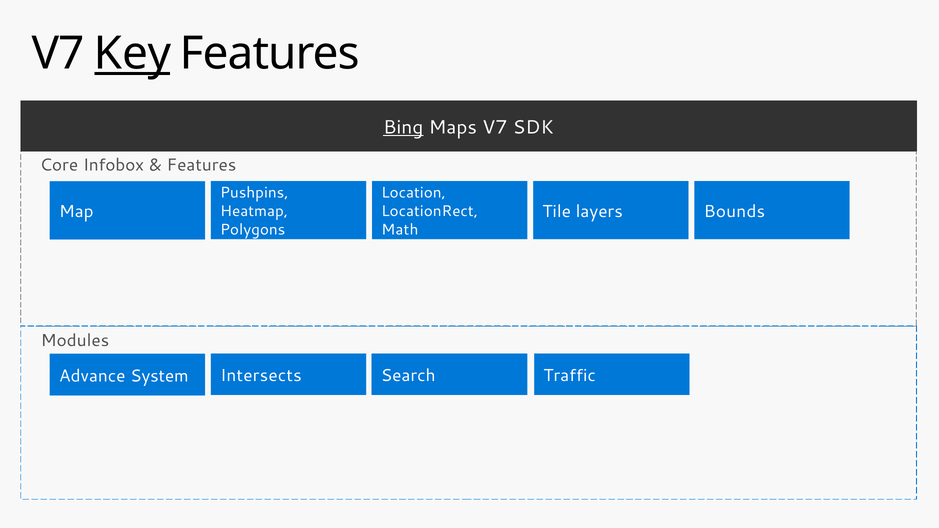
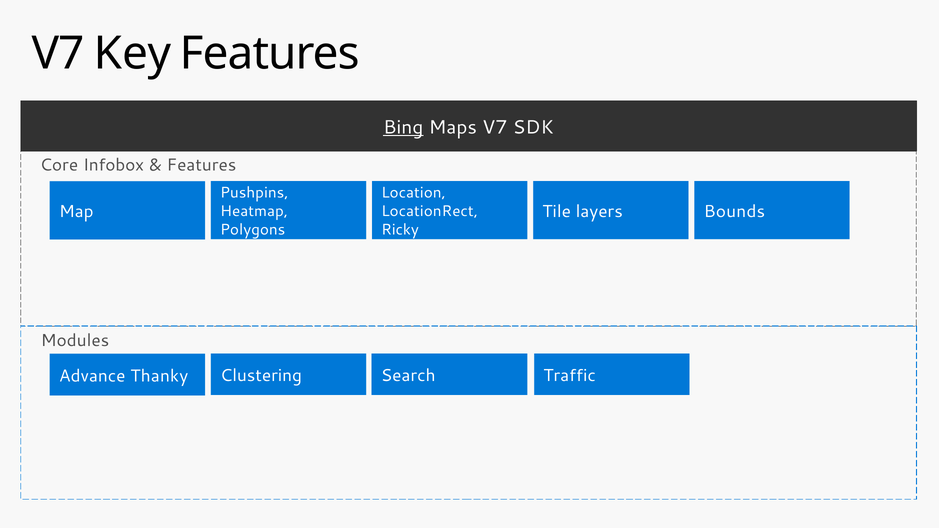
Key underline: present -> none
Math: Math -> Ricky
Intersects: Intersects -> Clustering
System: System -> Thanky
